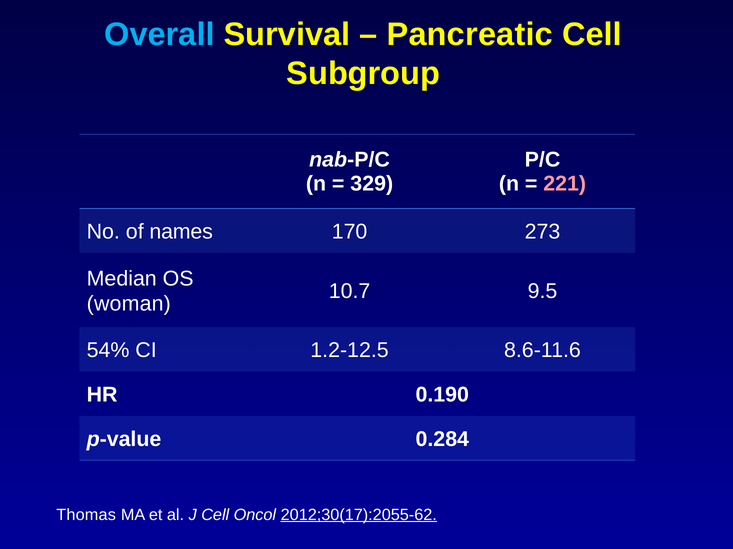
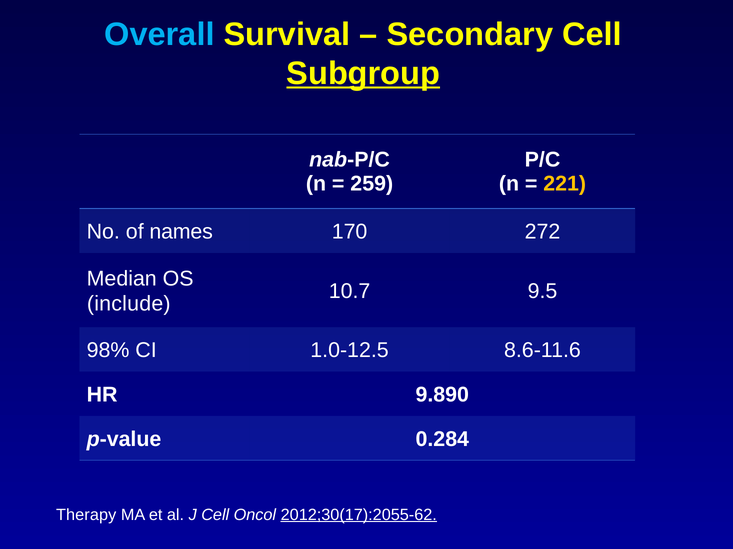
Pancreatic: Pancreatic -> Secondary
Subgroup underline: none -> present
329: 329 -> 259
221 colour: pink -> yellow
273: 273 -> 272
woman: woman -> include
54%: 54% -> 98%
1.2-12.5: 1.2-12.5 -> 1.0-12.5
0.190: 0.190 -> 9.890
Thomas: Thomas -> Therapy
